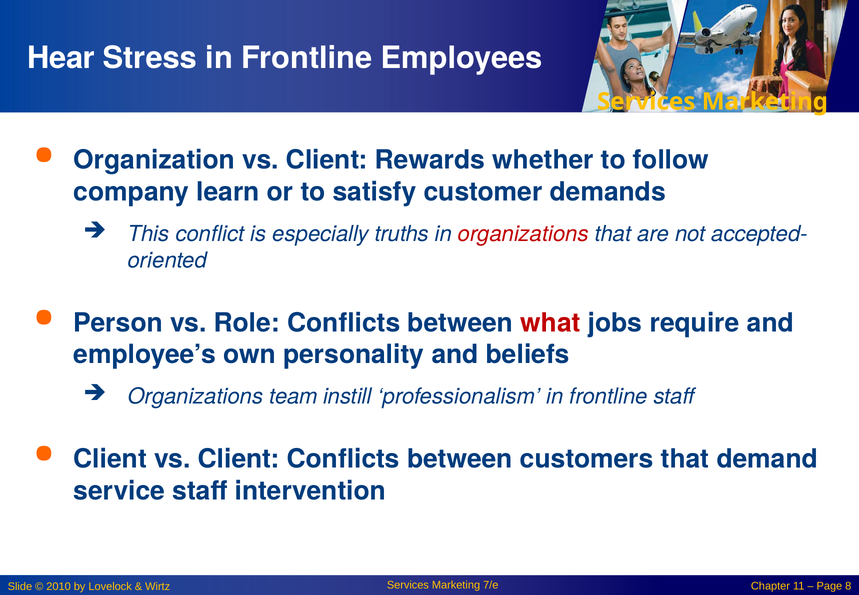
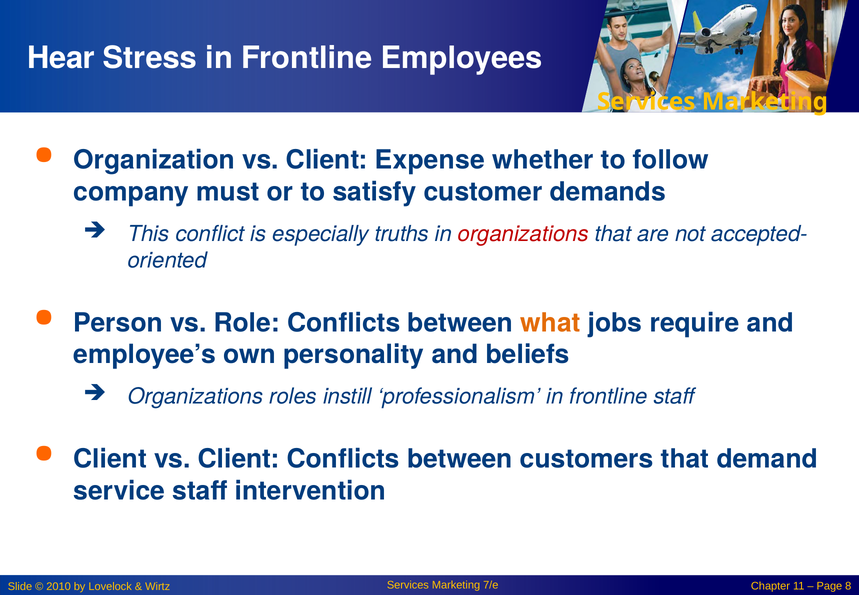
Rewards: Rewards -> Expense
learn: learn -> must
what colour: red -> orange
team: team -> roles
